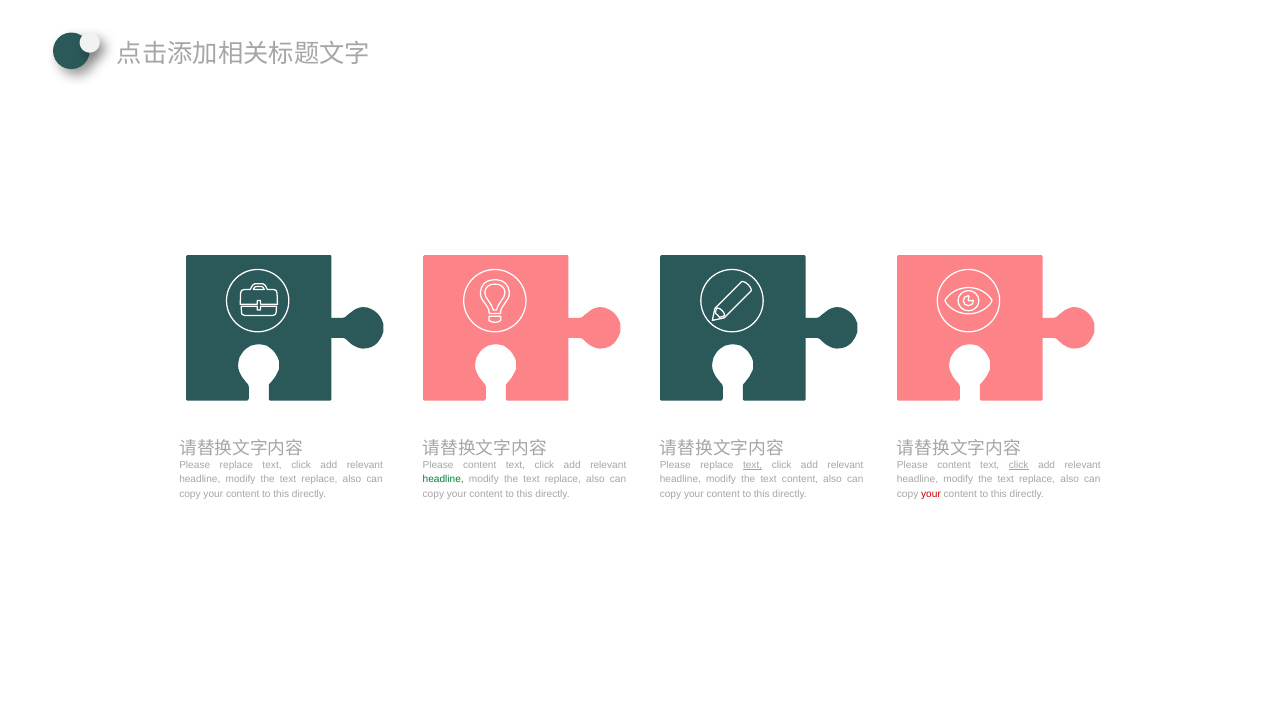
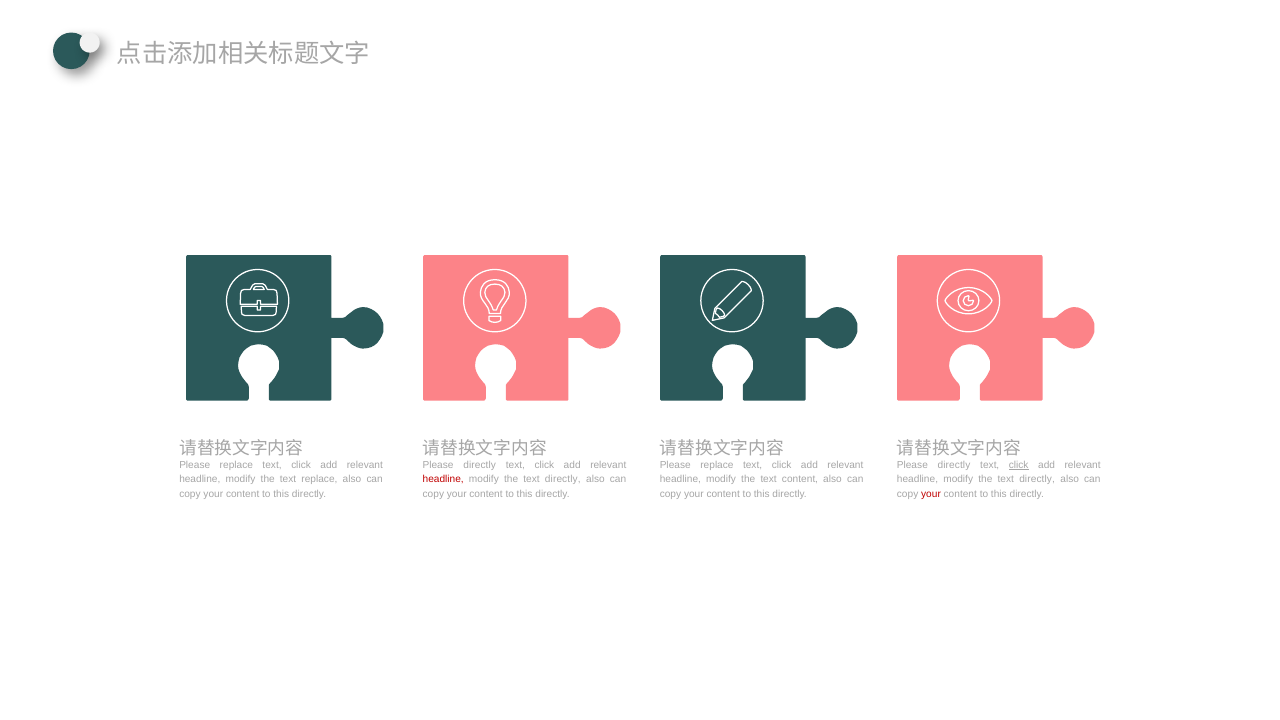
content at (480, 465): content -> directly
text at (753, 465) underline: present -> none
content at (954, 465): content -> directly
headline at (443, 479) colour: green -> red
replace at (563, 479): replace -> directly
replace at (1037, 479): replace -> directly
